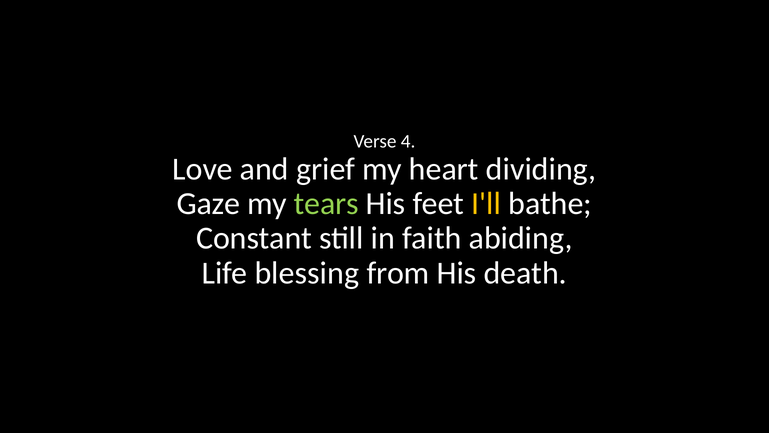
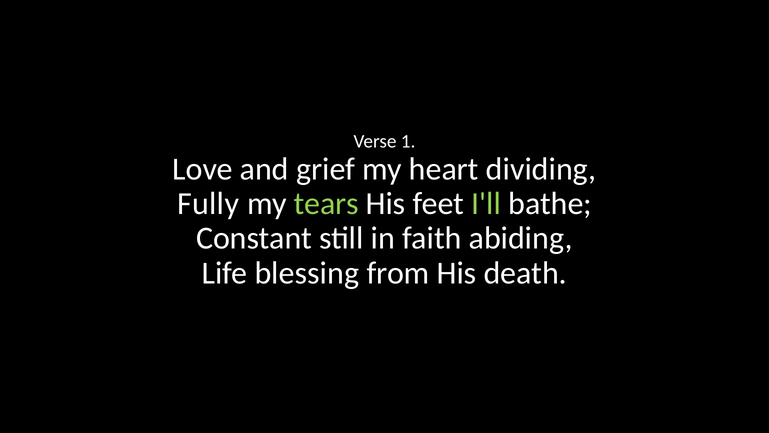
4: 4 -> 1
Gaze: Gaze -> Fully
I'll colour: yellow -> light green
